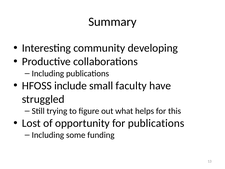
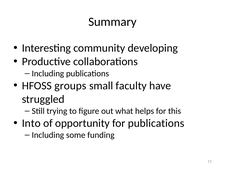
include: include -> groups
Lost: Lost -> Into
